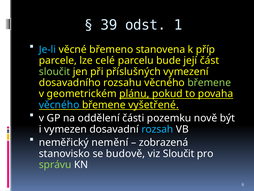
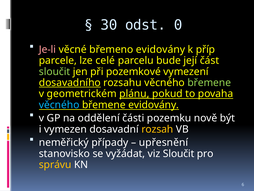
39: 39 -> 30
1: 1 -> 0
Je-li colour: light blue -> pink
břemeno stanovena: stanovena -> evidovány
příslušných: příslušných -> pozemkové
dosavadního underline: none -> present
břemene vyšetřené: vyšetřené -> evidovány
rozsah colour: light blue -> yellow
nemění: nemění -> případy
zobrazená: zobrazená -> upřesnění
budově: budově -> vyžádat
správu colour: light green -> yellow
